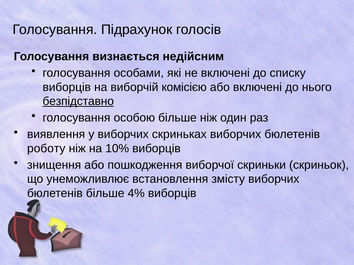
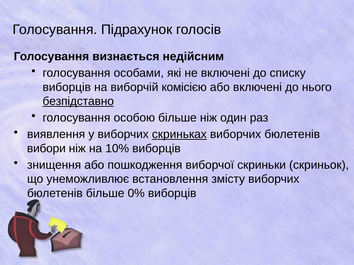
скриньках underline: none -> present
роботу: роботу -> вибори
4%: 4% -> 0%
